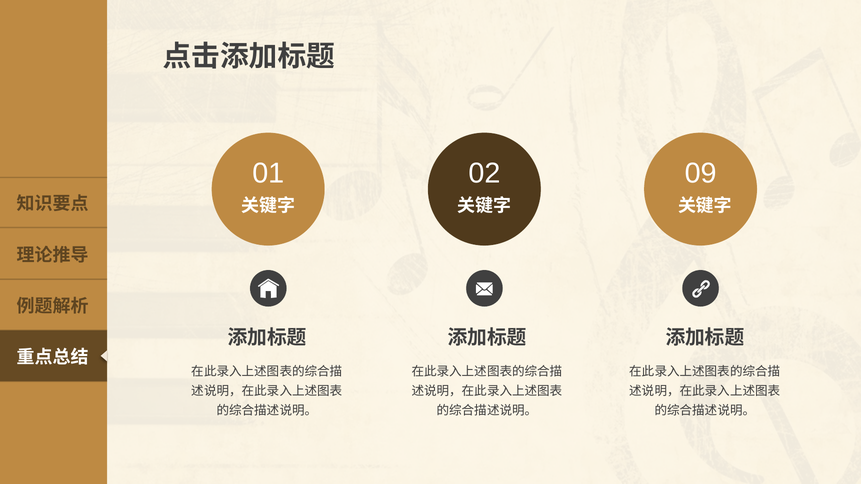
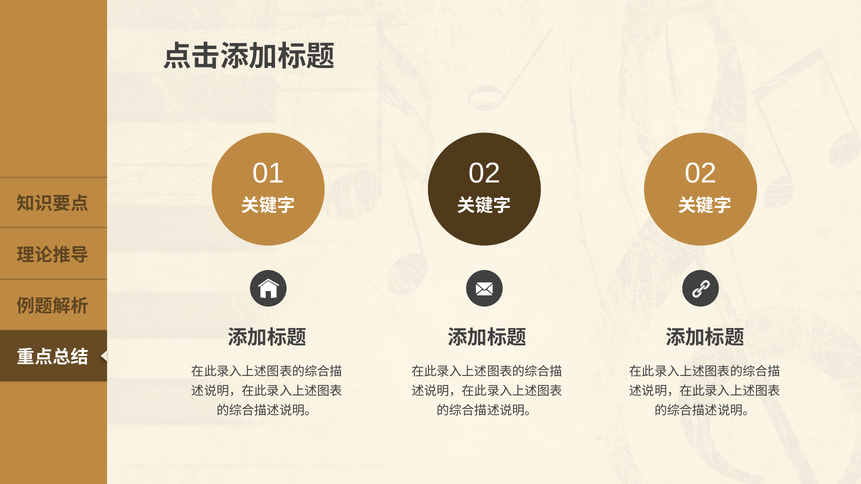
02 09: 09 -> 02
